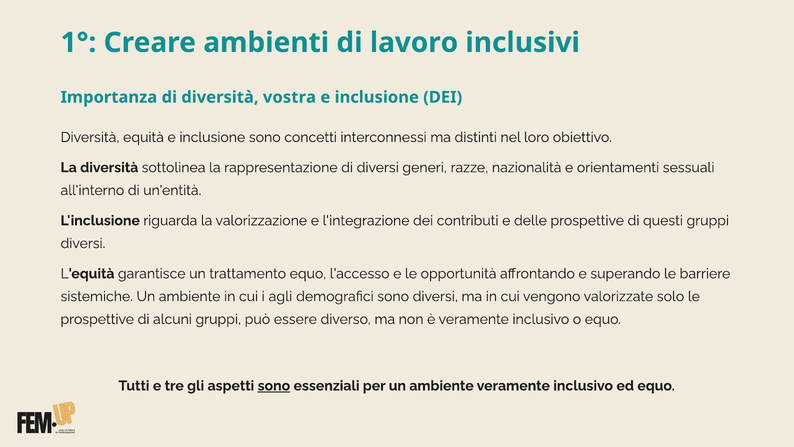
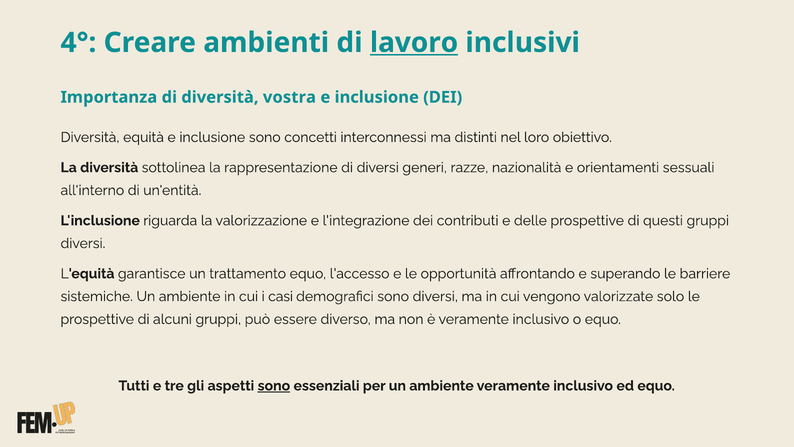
1°: 1° -> 4°
lavoro underline: none -> present
agli: agli -> casi
